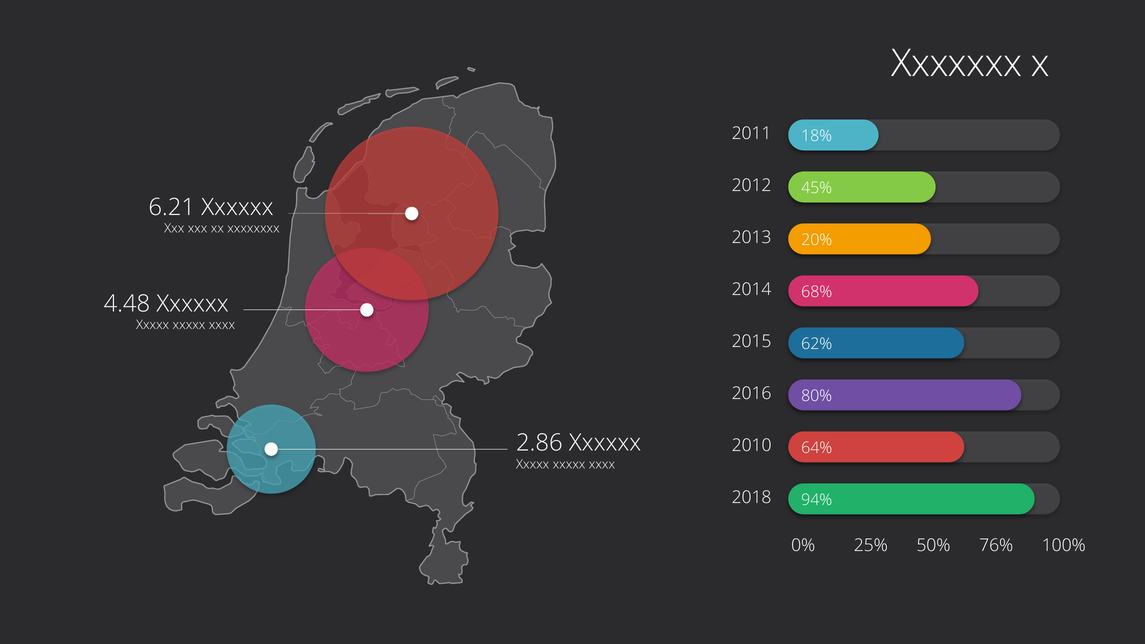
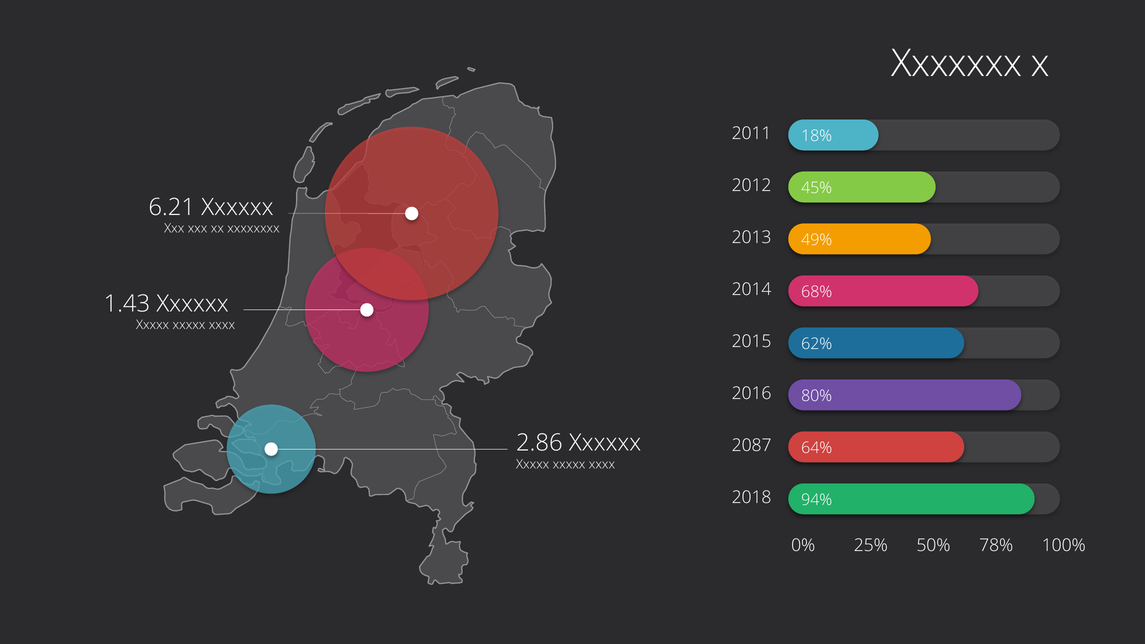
20%: 20% -> 49%
4.48: 4.48 -> 1.43
2010: 2010 -> 2087
76%: 76% -> 78%
